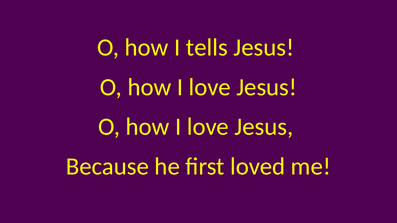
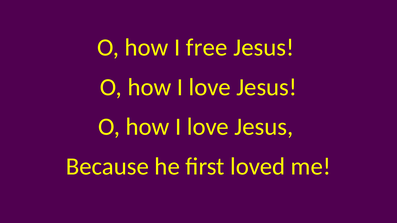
tells: tells -> free
